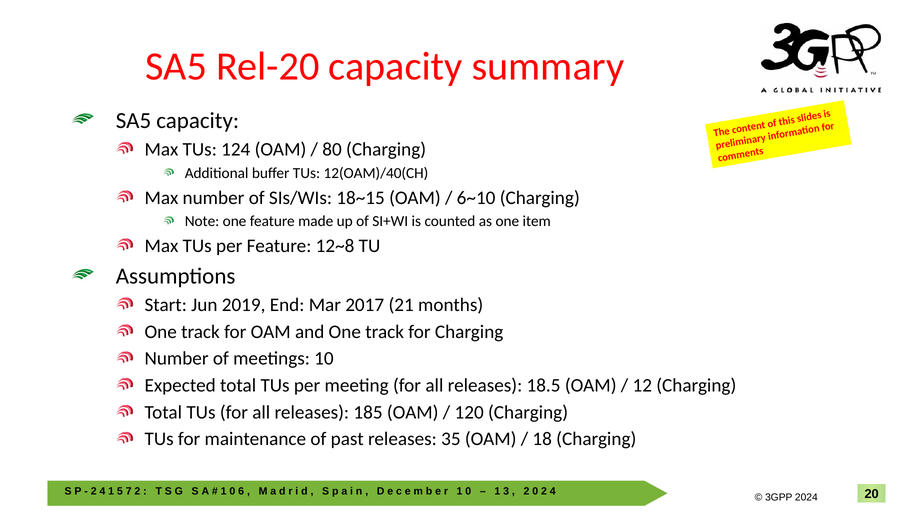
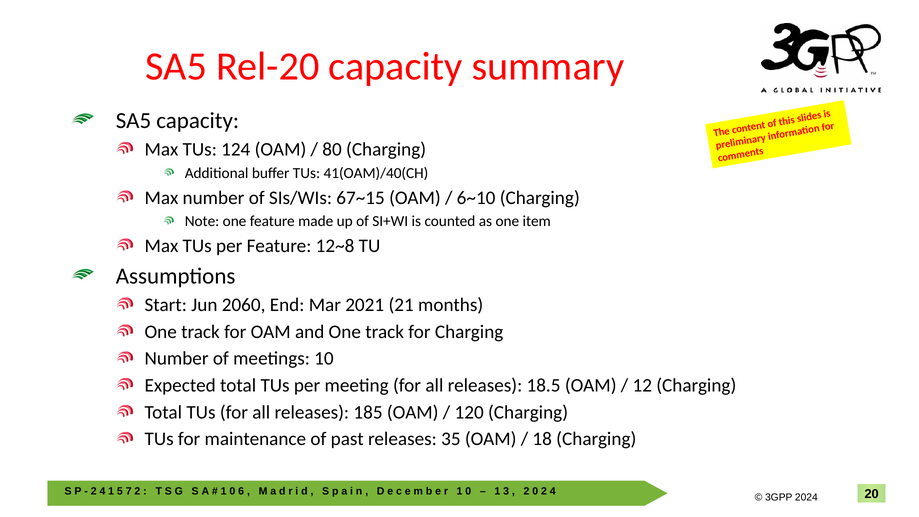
12(OAM)/40(CH: 12(OAM)/40(CH -> 41(OAM)/40(CH
18~15: 18~15 -> 67~15
2019: 2019 -> 2060
2017: 2017 -> 2021
